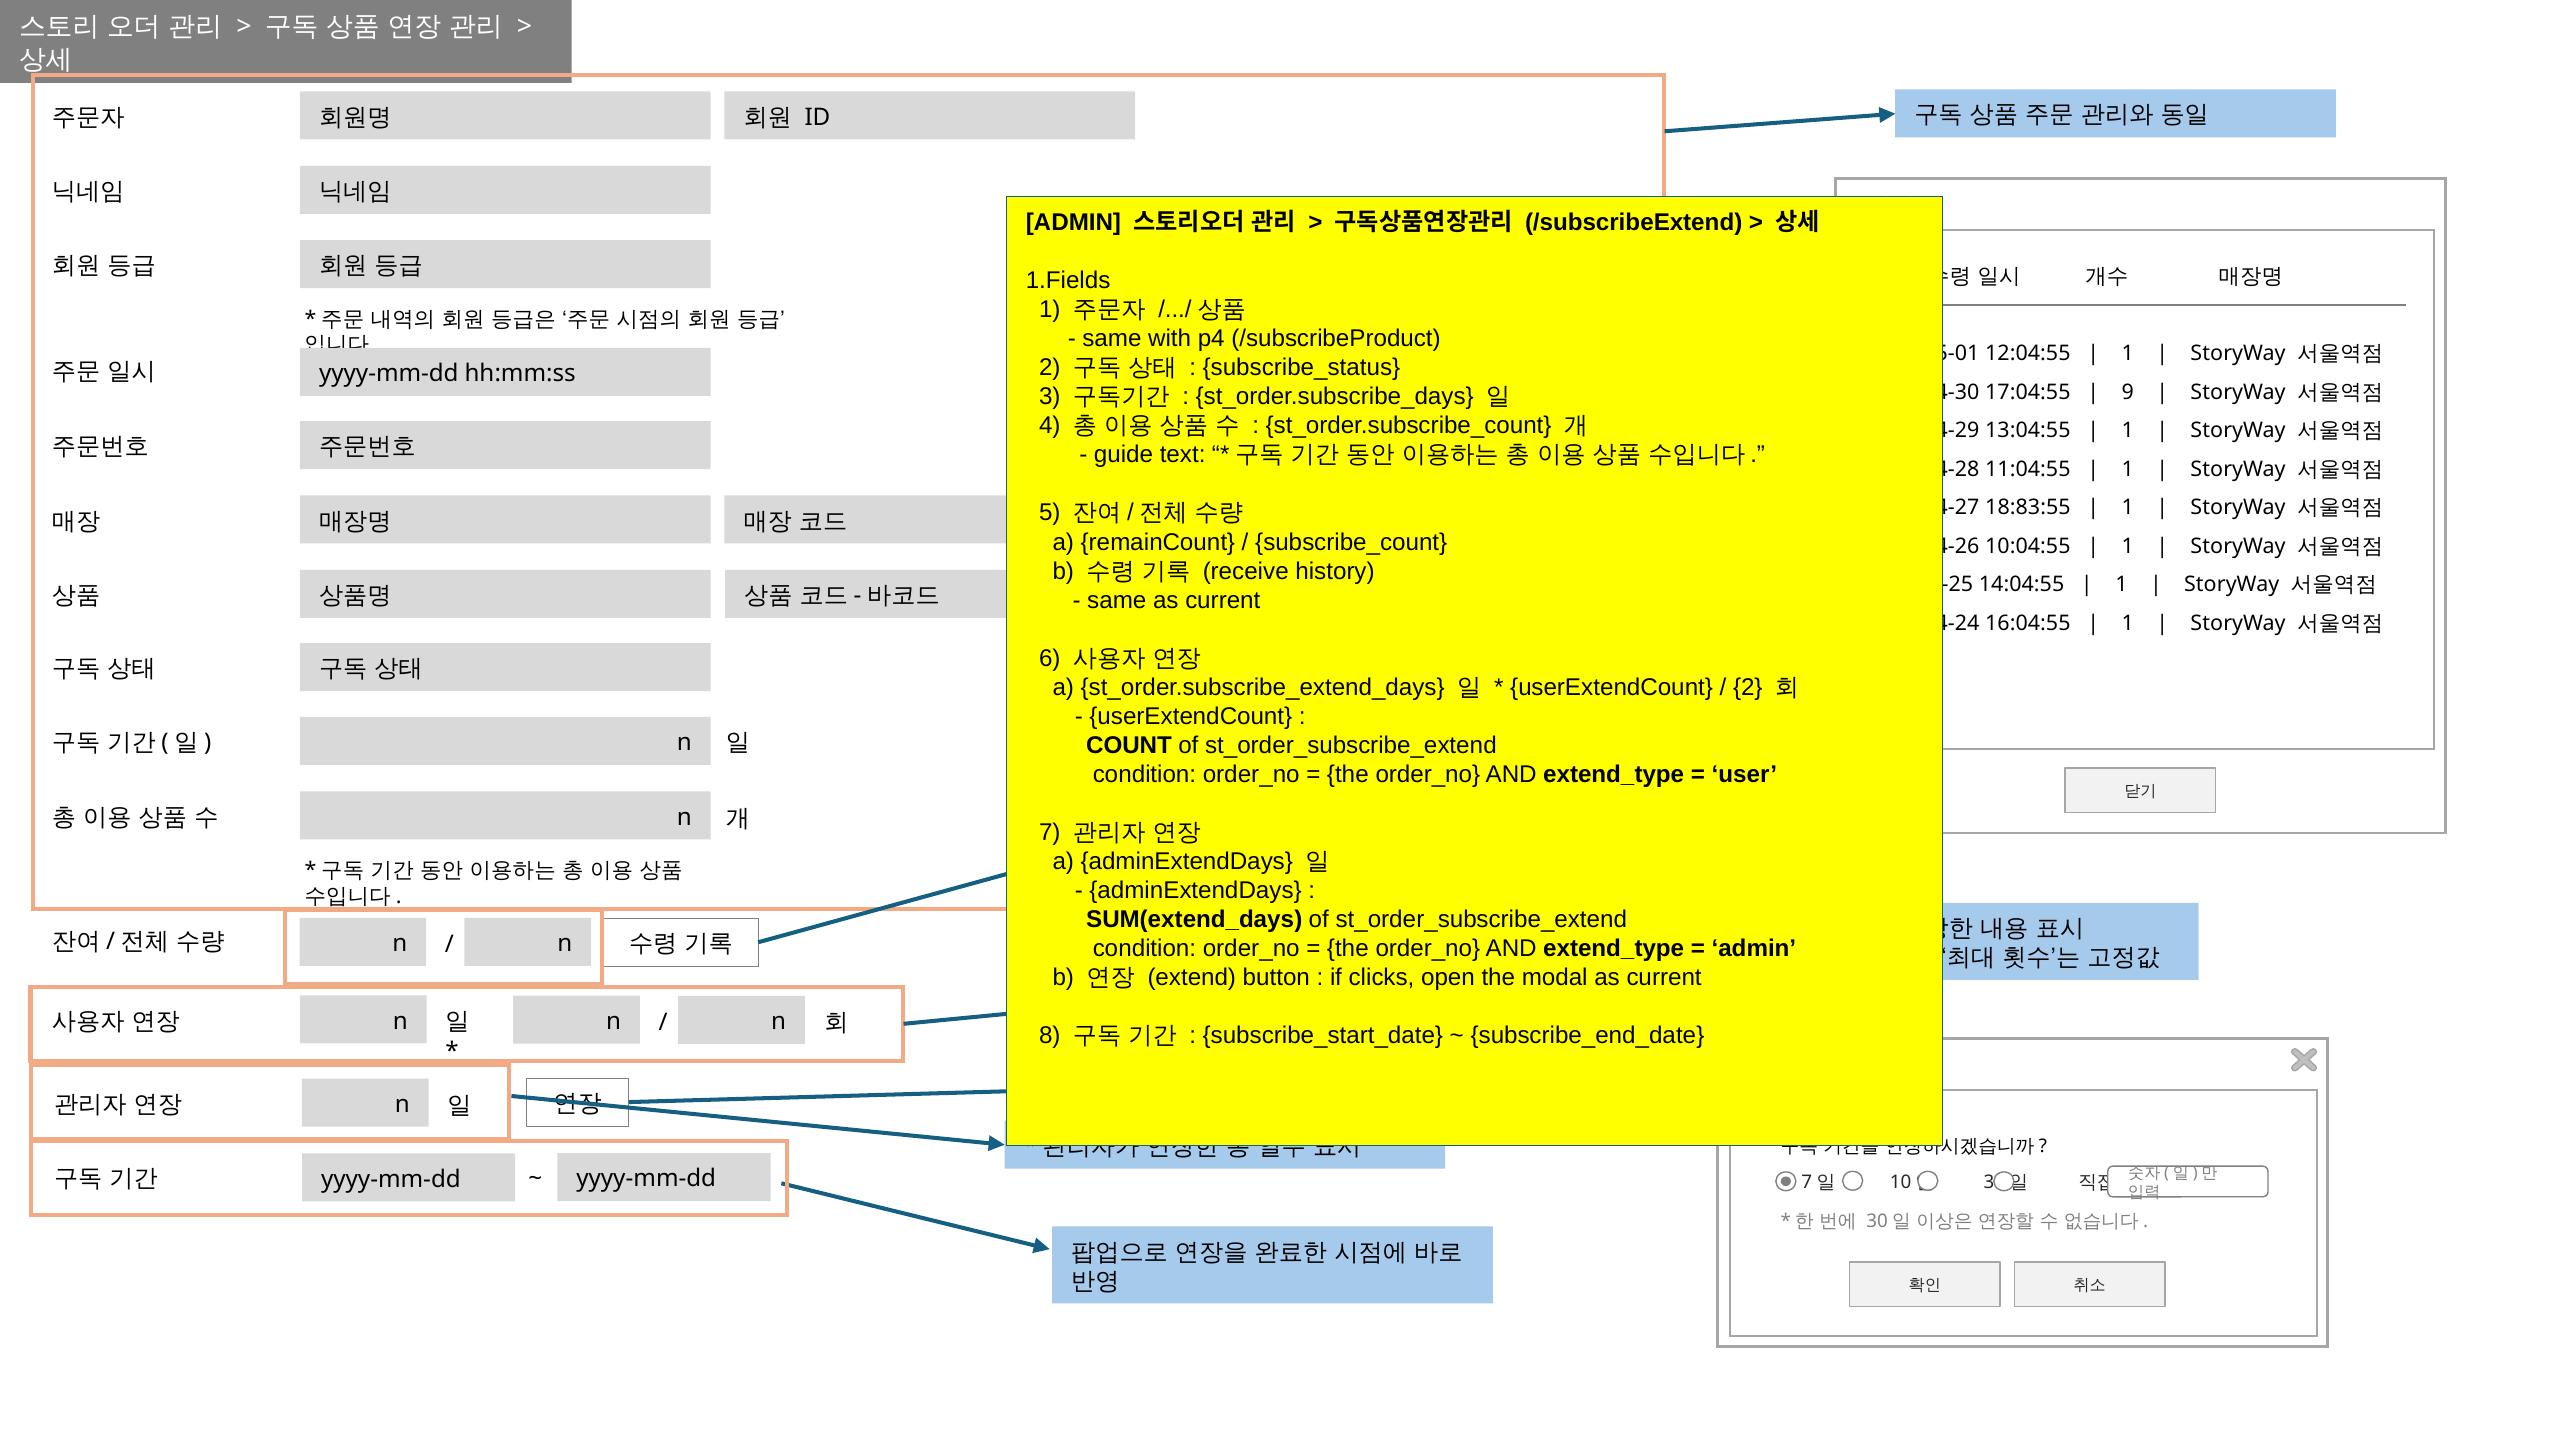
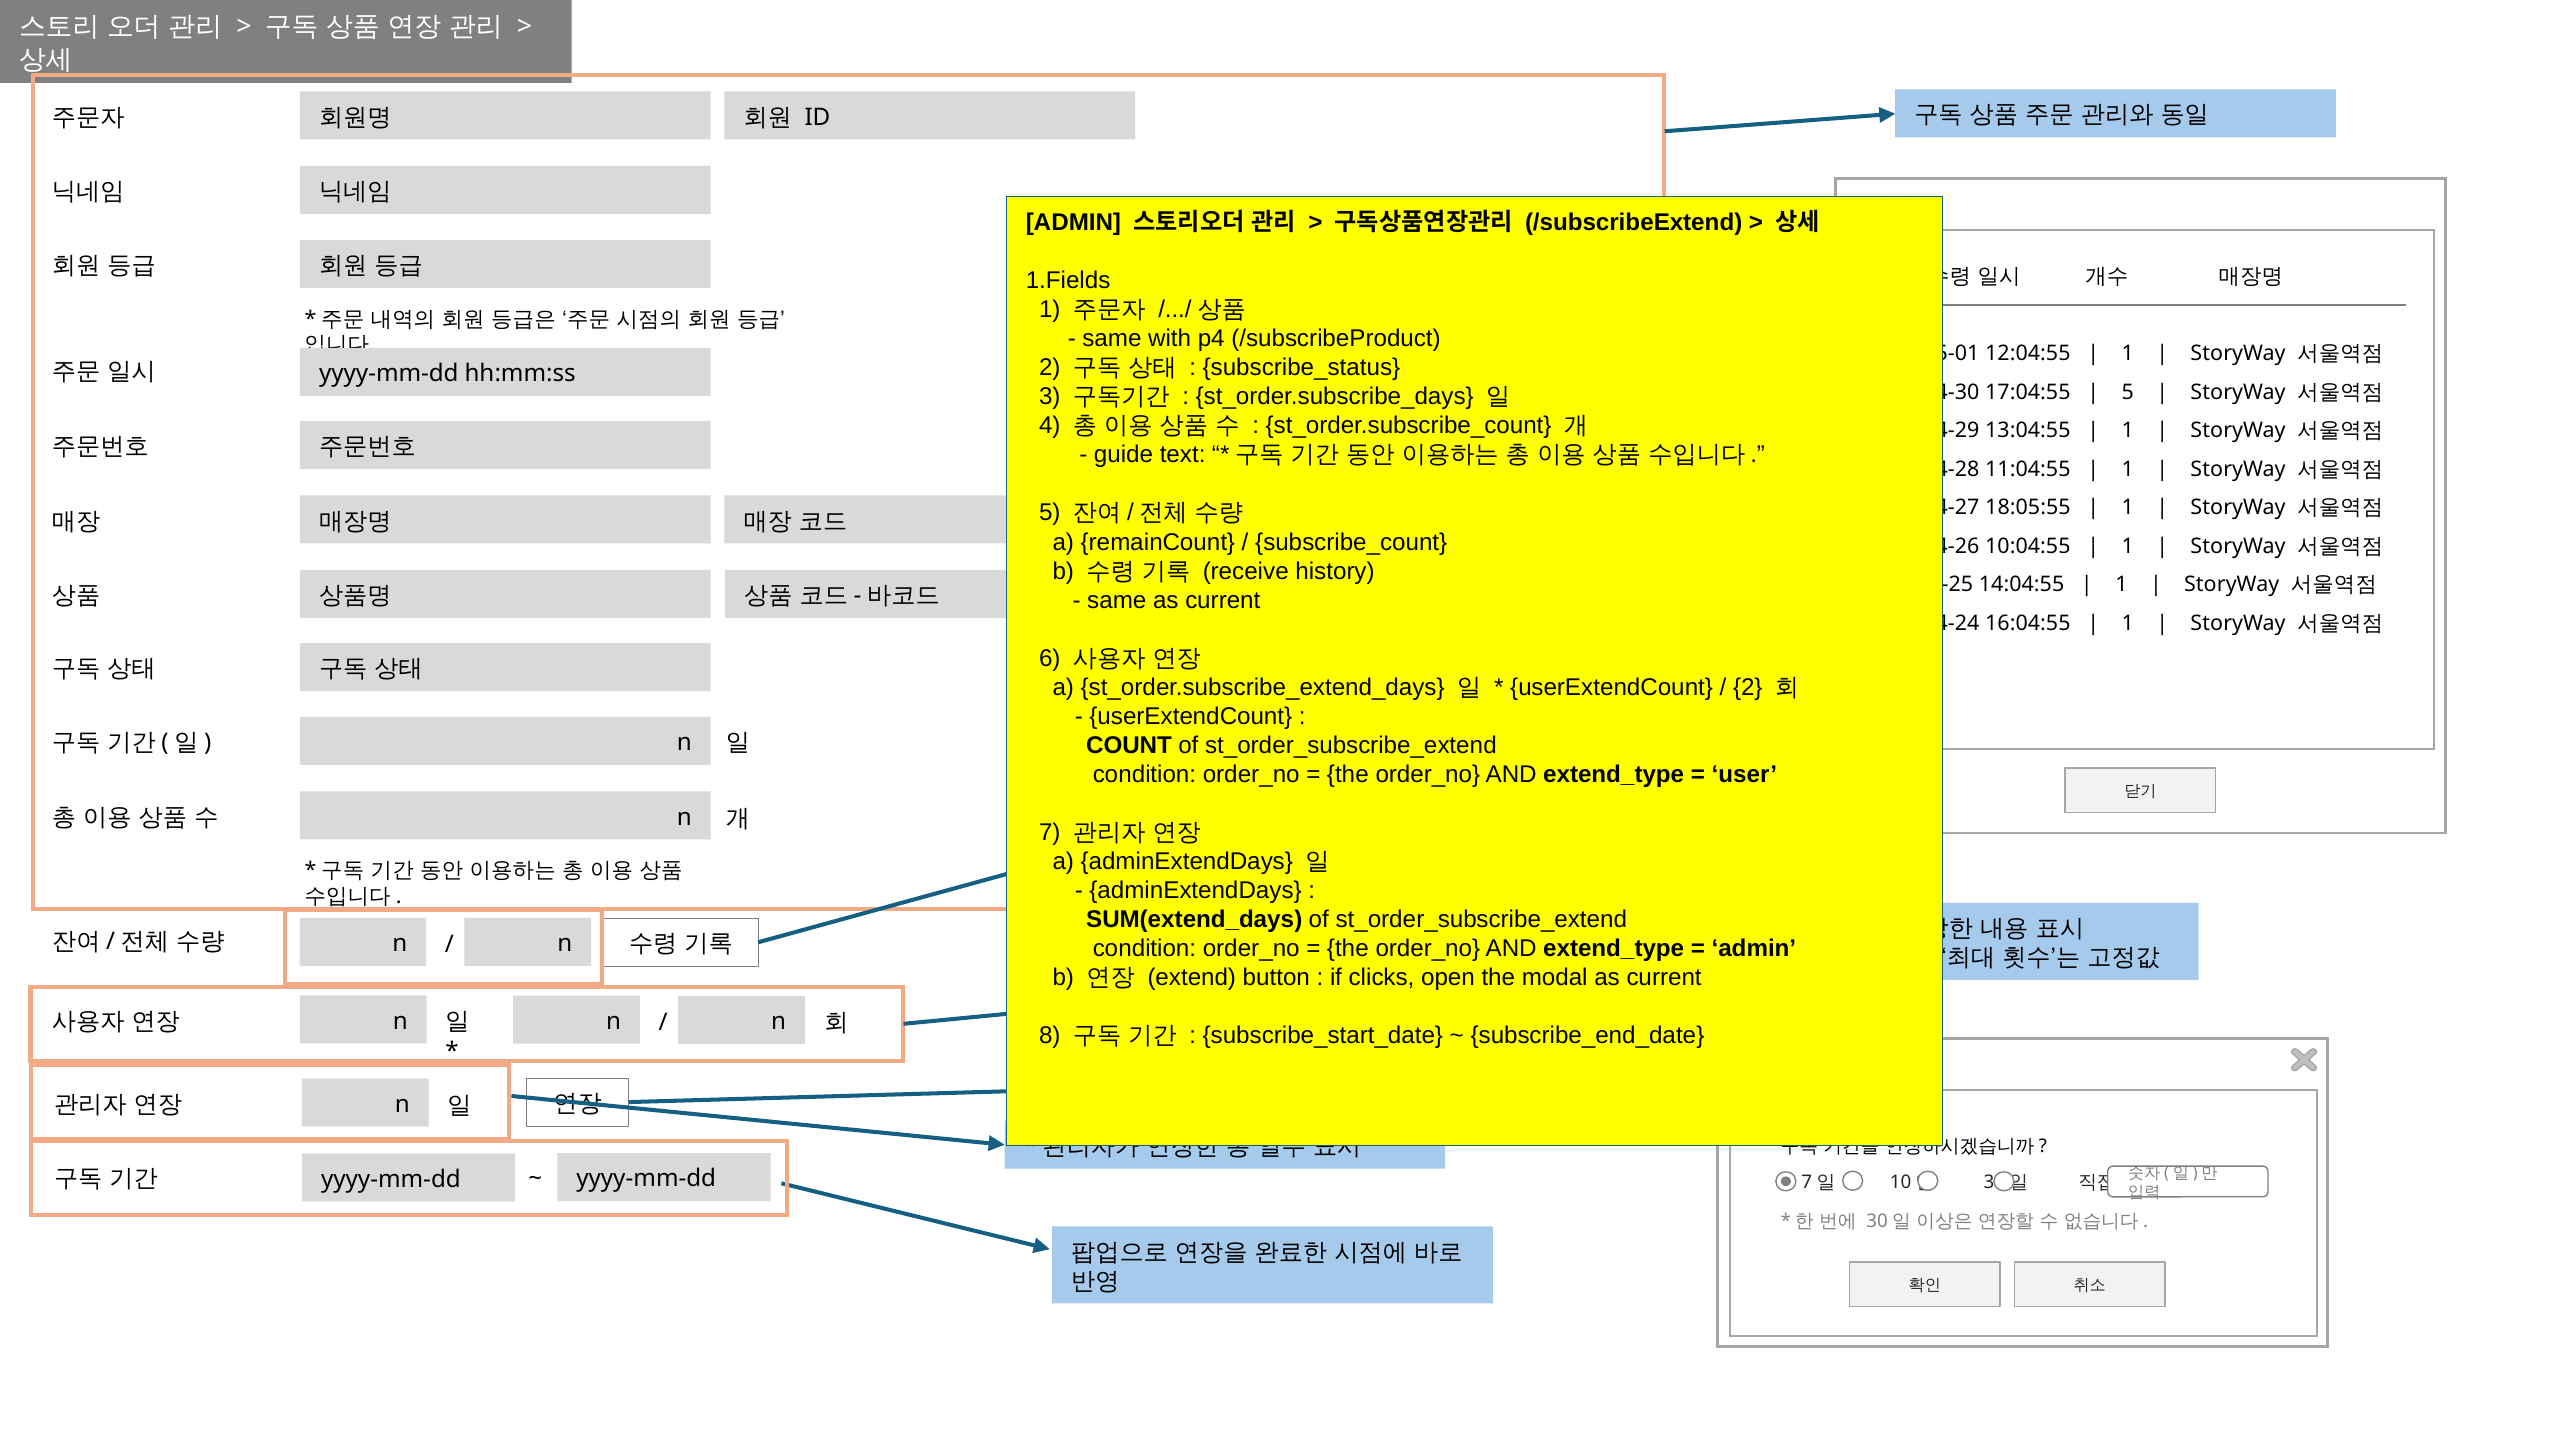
9 at (2128, 392): 9 -> 5
18:83:55: 18:83:55 -> 18:05:55
